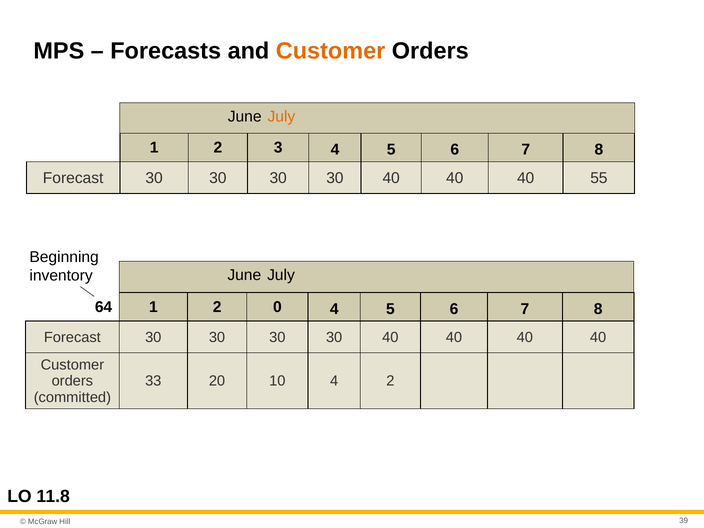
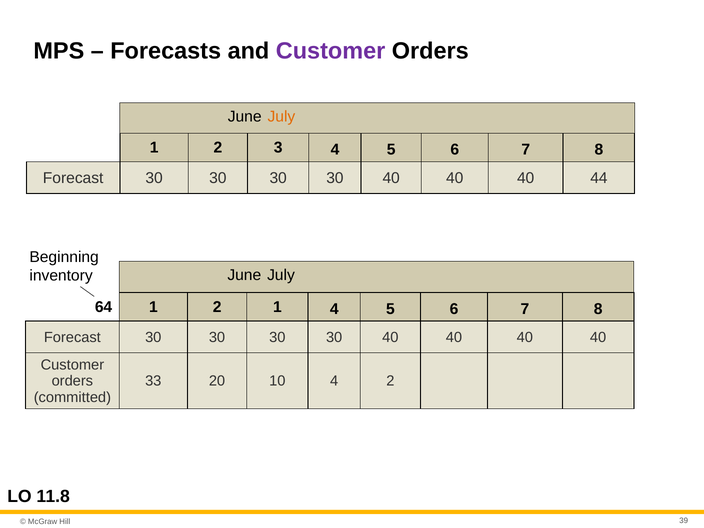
Customer at (331, 51) colour: orange -> purple
55: 55 -> 44
2 0: 0 -> 1
